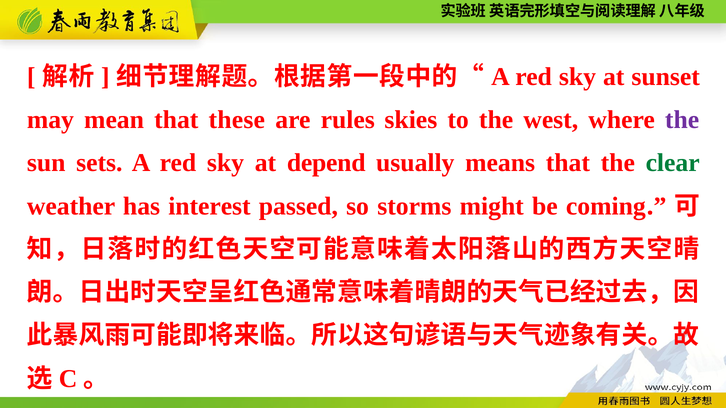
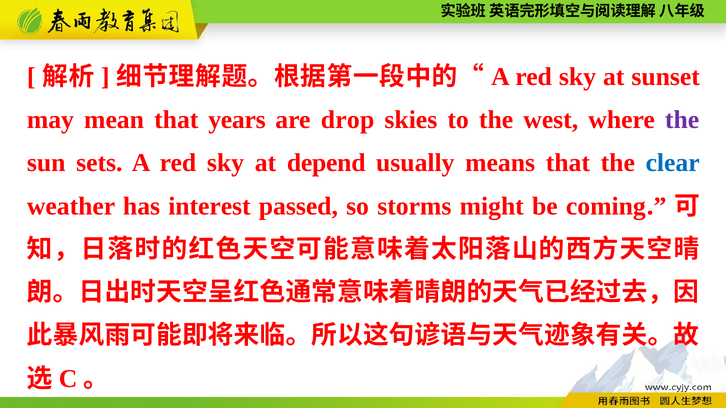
these: these -> years
rules: rules -> drop
clear colour: green -> blue
